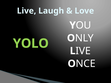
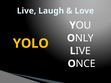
YOLO colour: light green -> yellow
